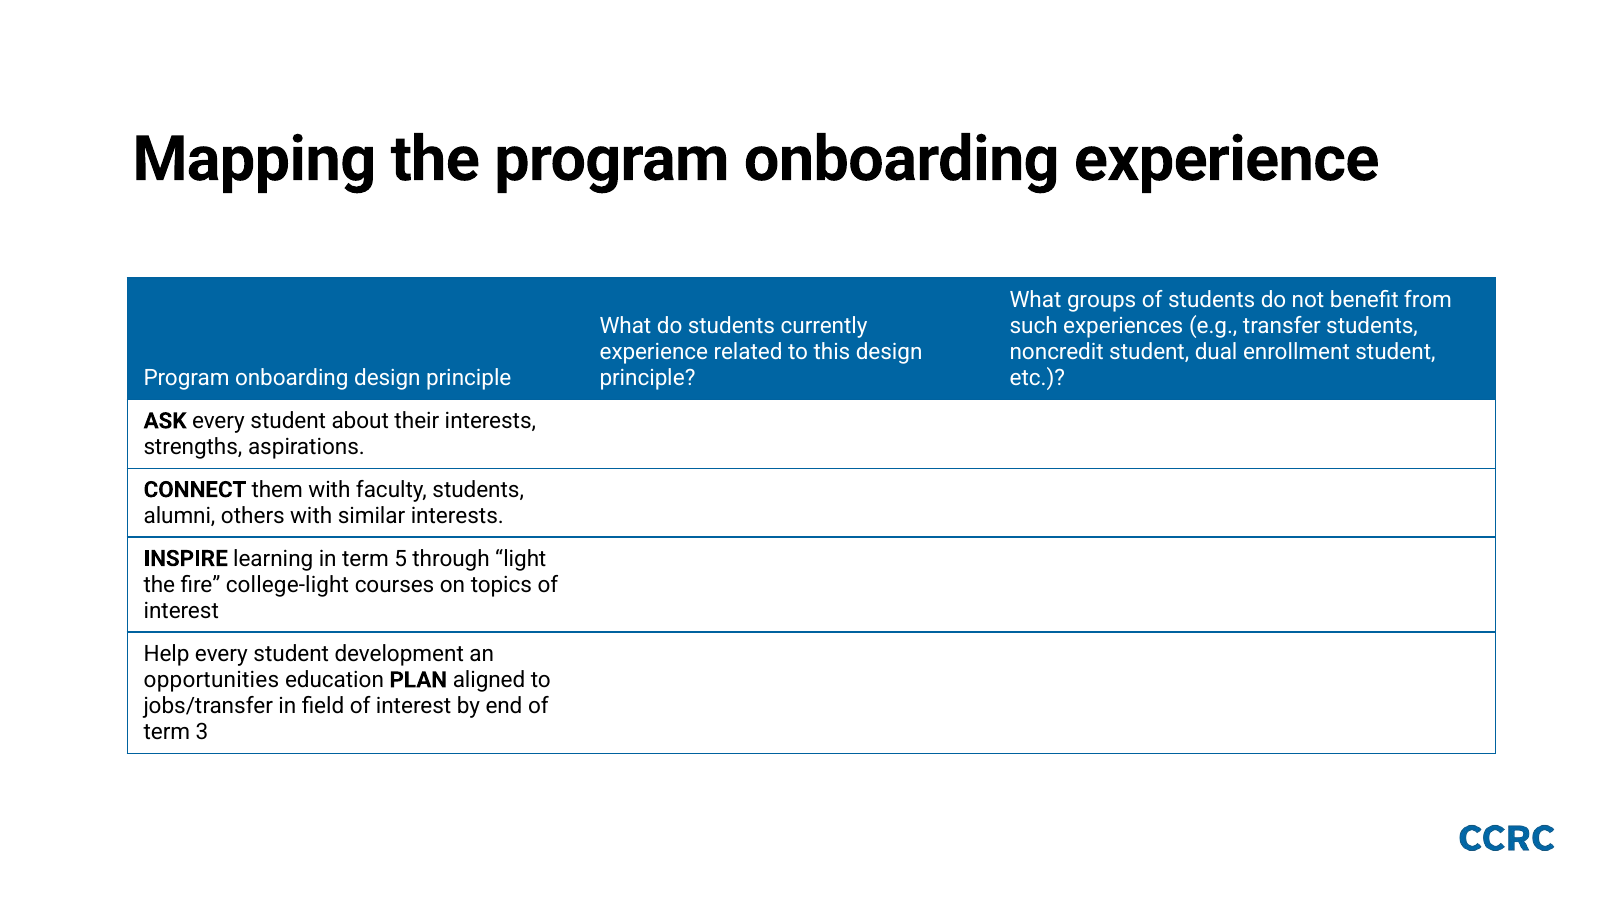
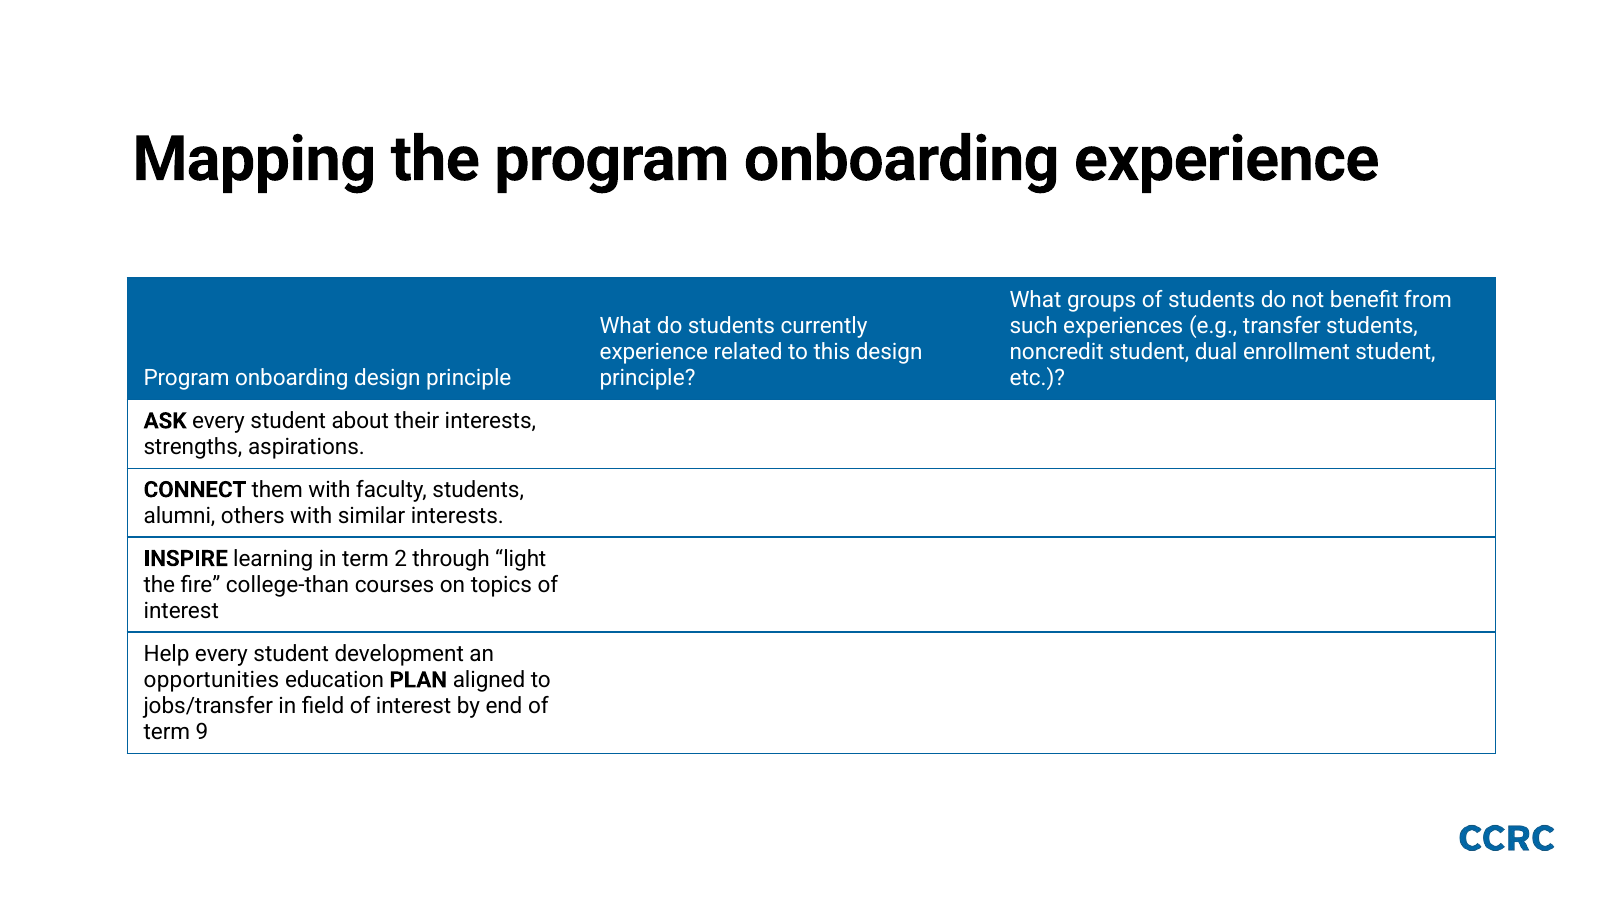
5: 5 -> 2
college-light: college-light -> college-than
3: 3 -> 9
